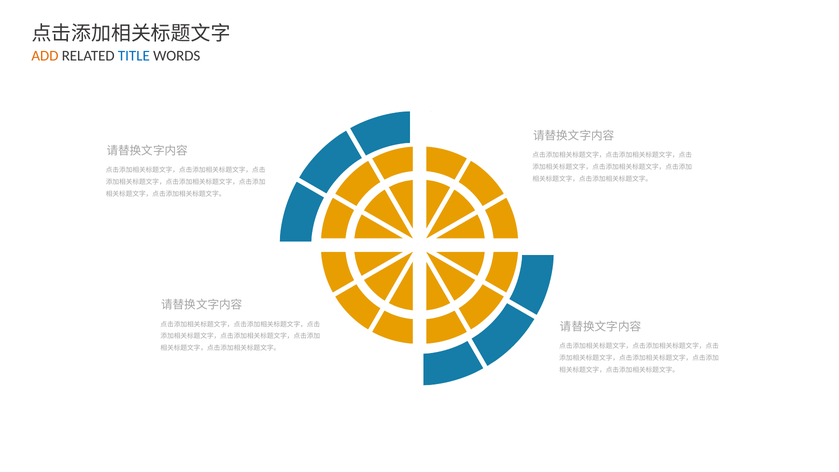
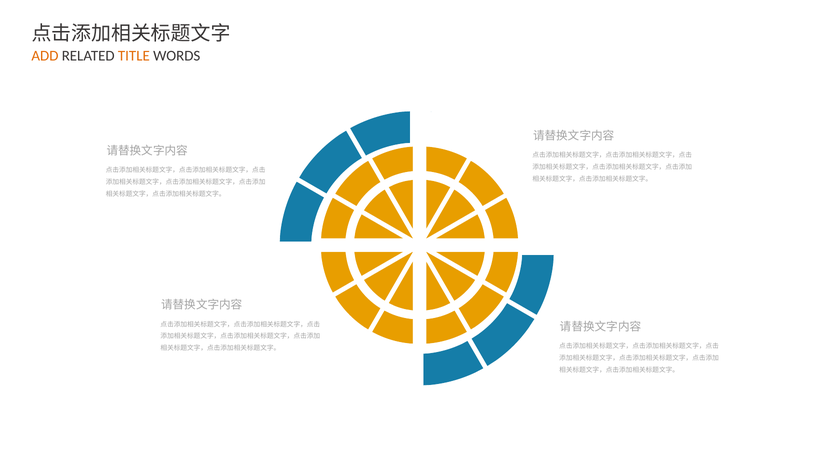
TITLE colour: blue -> orange
